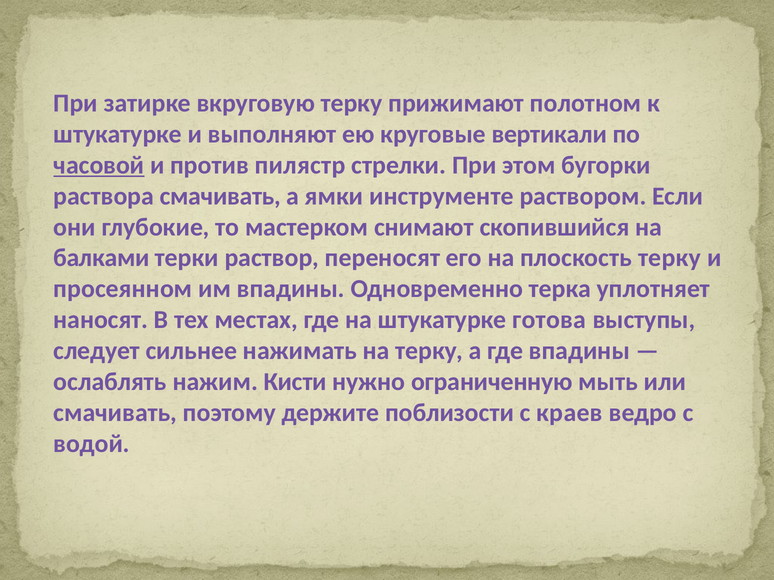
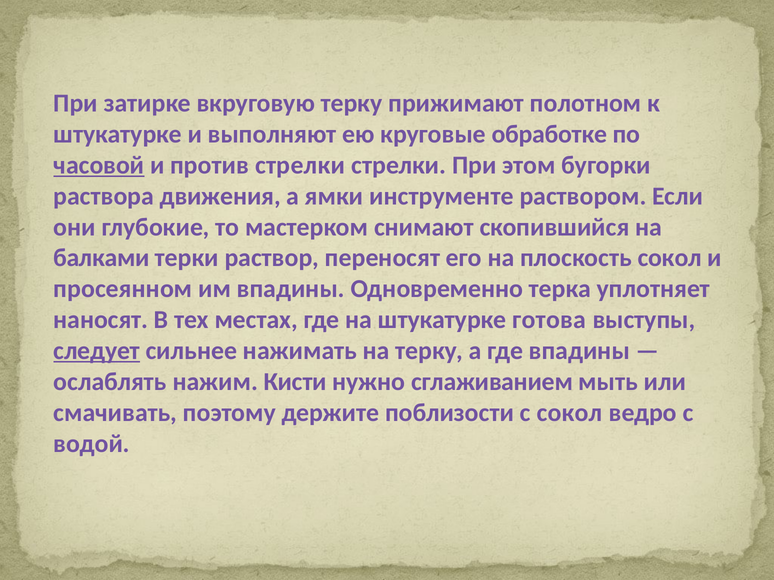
вертикали: вертикали -> обработке
против пилястр: пилястр -> стрелки
раствора смачивать: смачивать -> движения
плоскость терку: терку -> сокол
следует underline: none -> present
ограниченную: ограниченную -> сглаживанием
с краев: краев -> сокол
